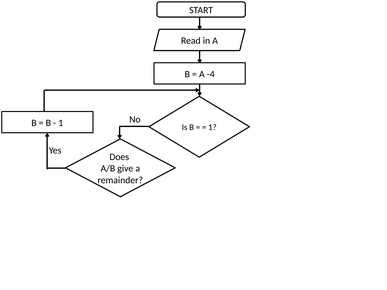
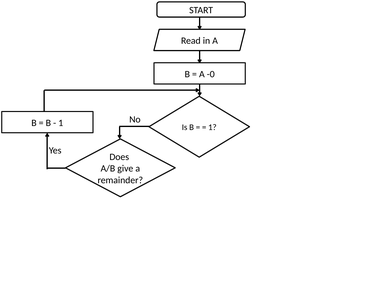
-4: -4 -> -0
